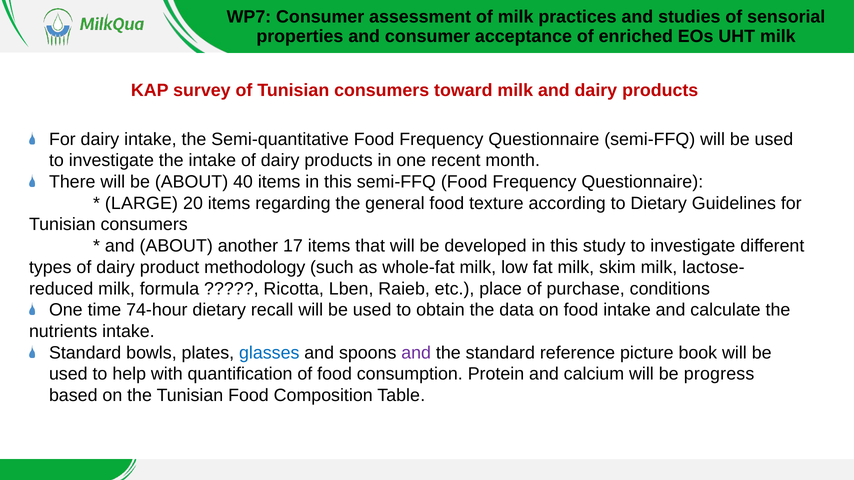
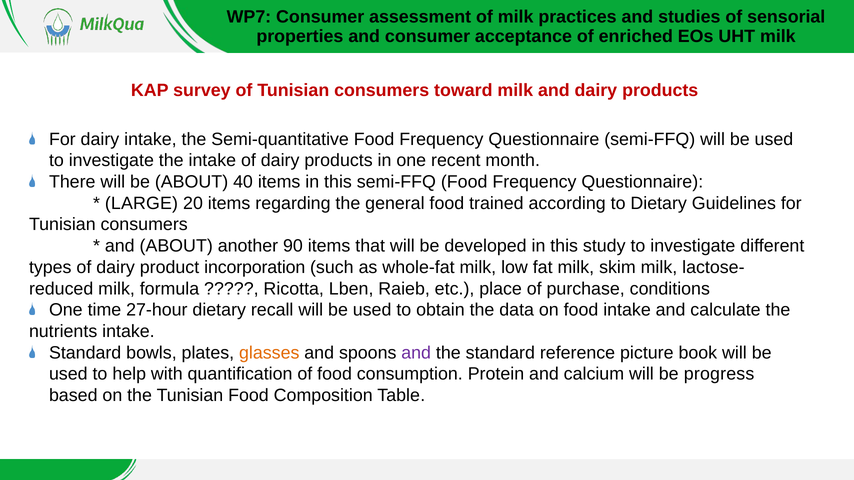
texture: texture -> trained
17: 17 -> 90
methodology: methodology -> incorporation
74-hour: 74-hour -> 27-hour
glasses colour: blue -> orange
